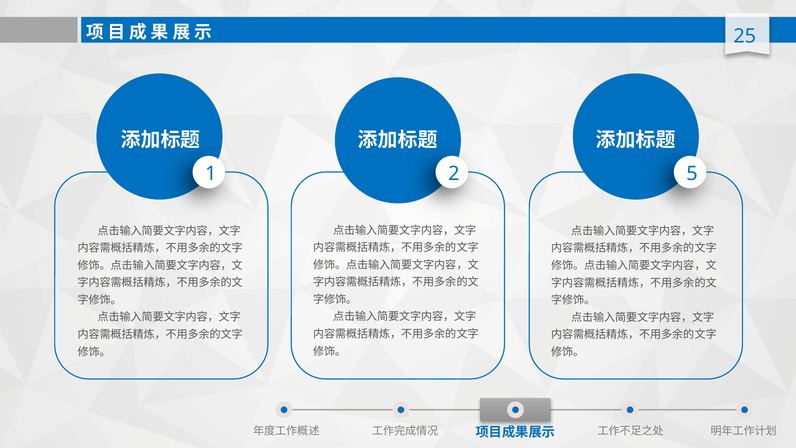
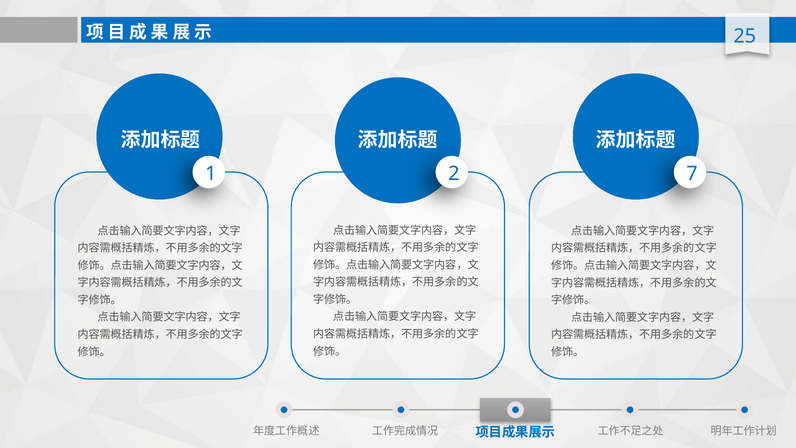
5: 5 -> 7
